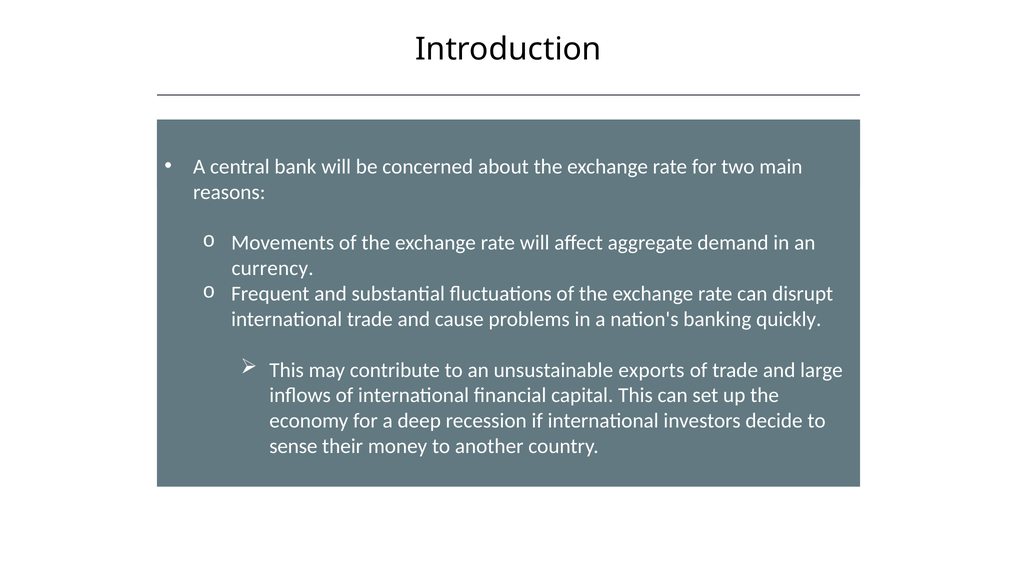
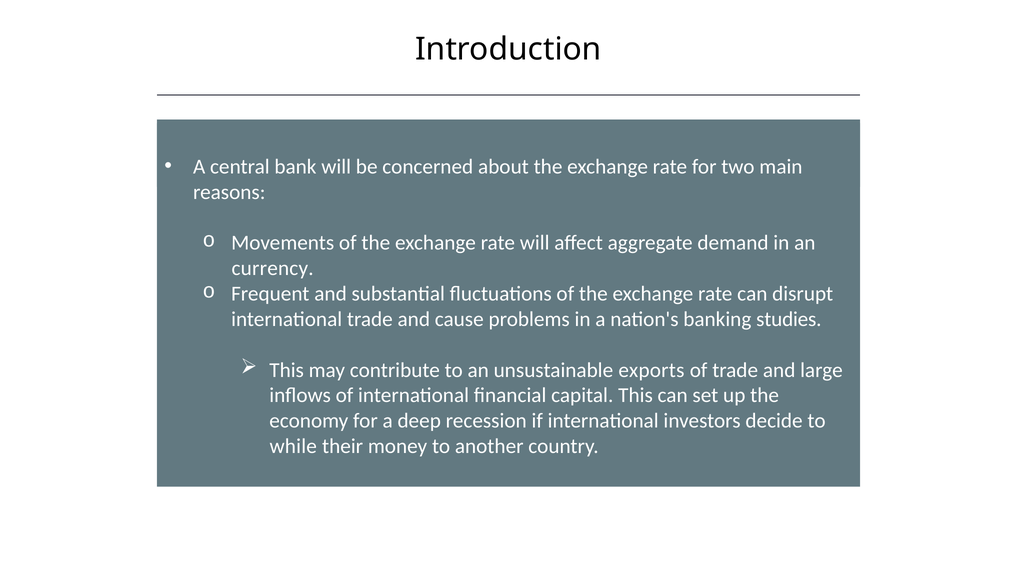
quickly: quickly -> studies
sense: sense -> while
